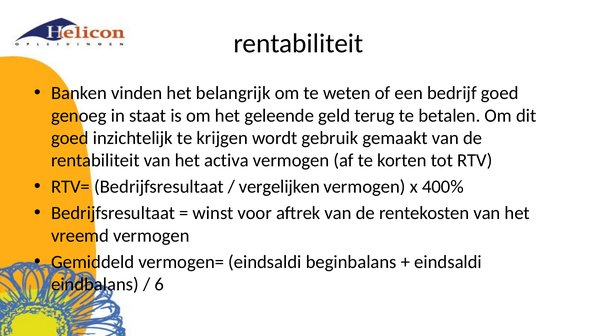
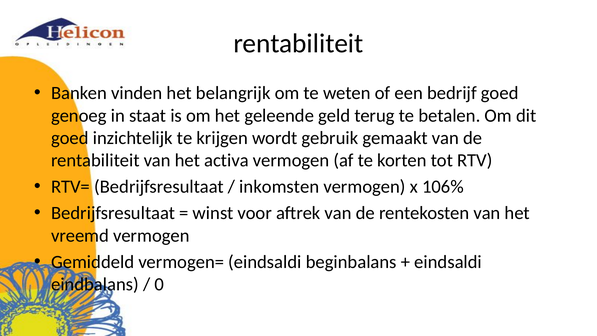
vergelijken: vergelijken -> inkomsten
400%: 400% -> 106%
6: 6 -> 0
